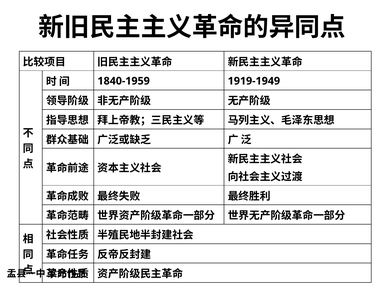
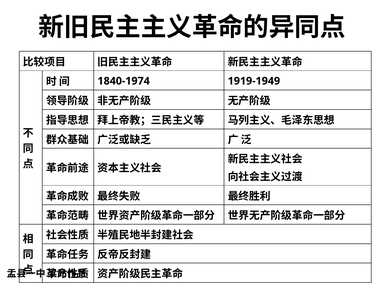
1840-1959: 1840-1959 -> 1840-1974
